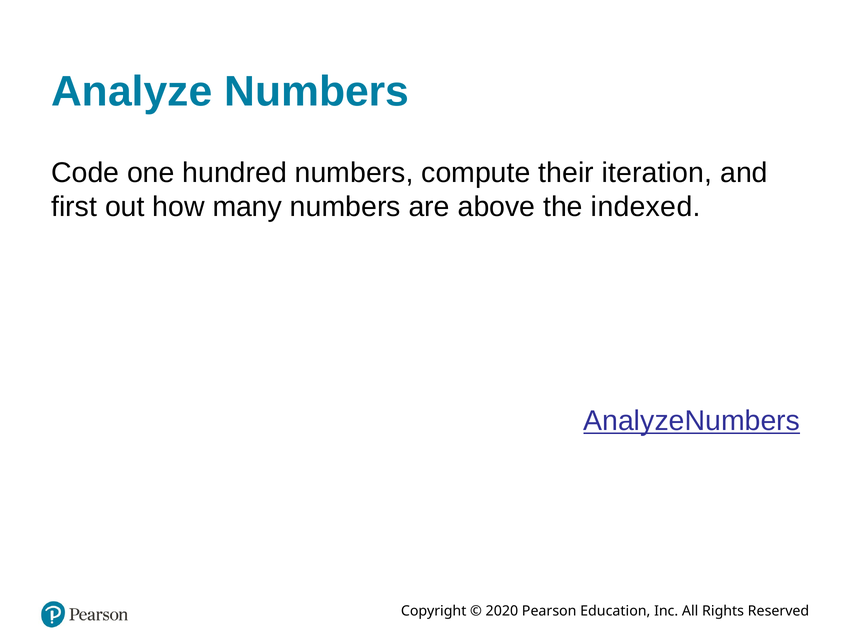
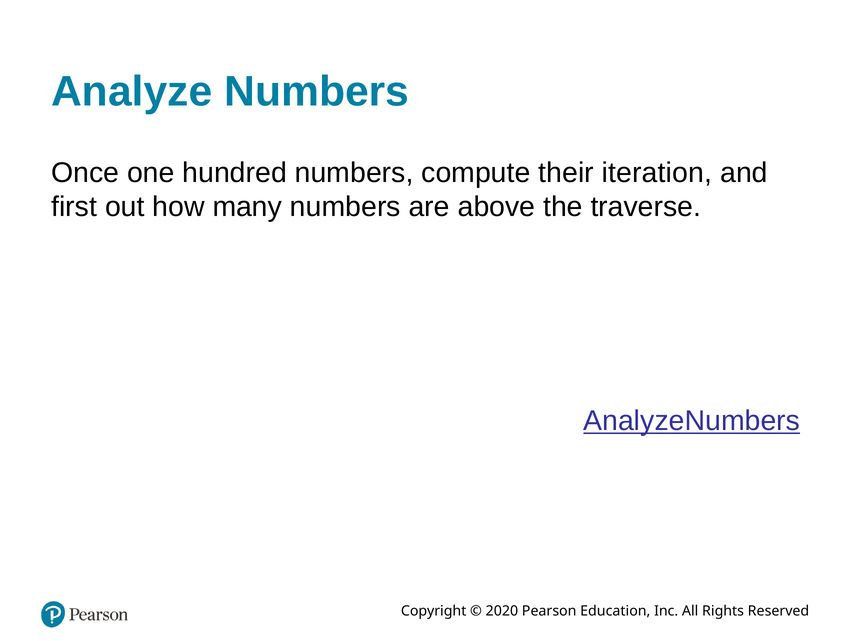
Code: Code -> Once
indexed: indexed -> traverse
